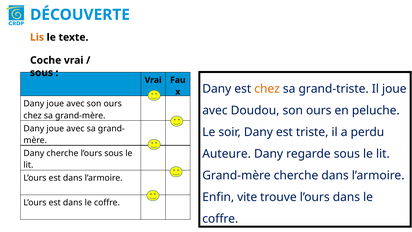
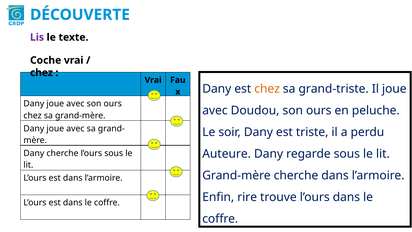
Lis colour: orange -> purple
sous at (41, 73): sous -> chez
vite: vite -> rire
